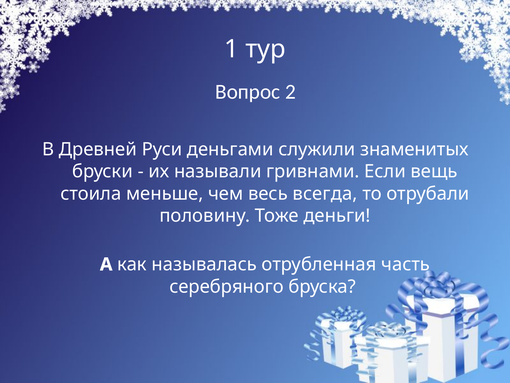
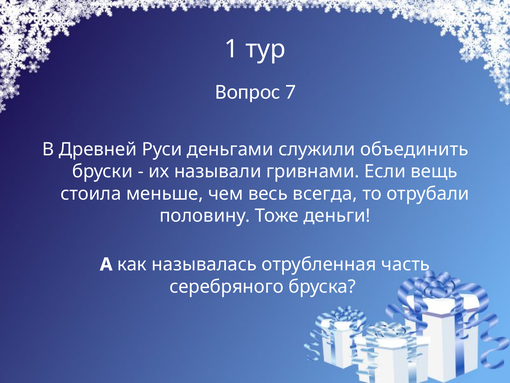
2: 2 -> 7
знаменитых: знаменитых -> объединить
